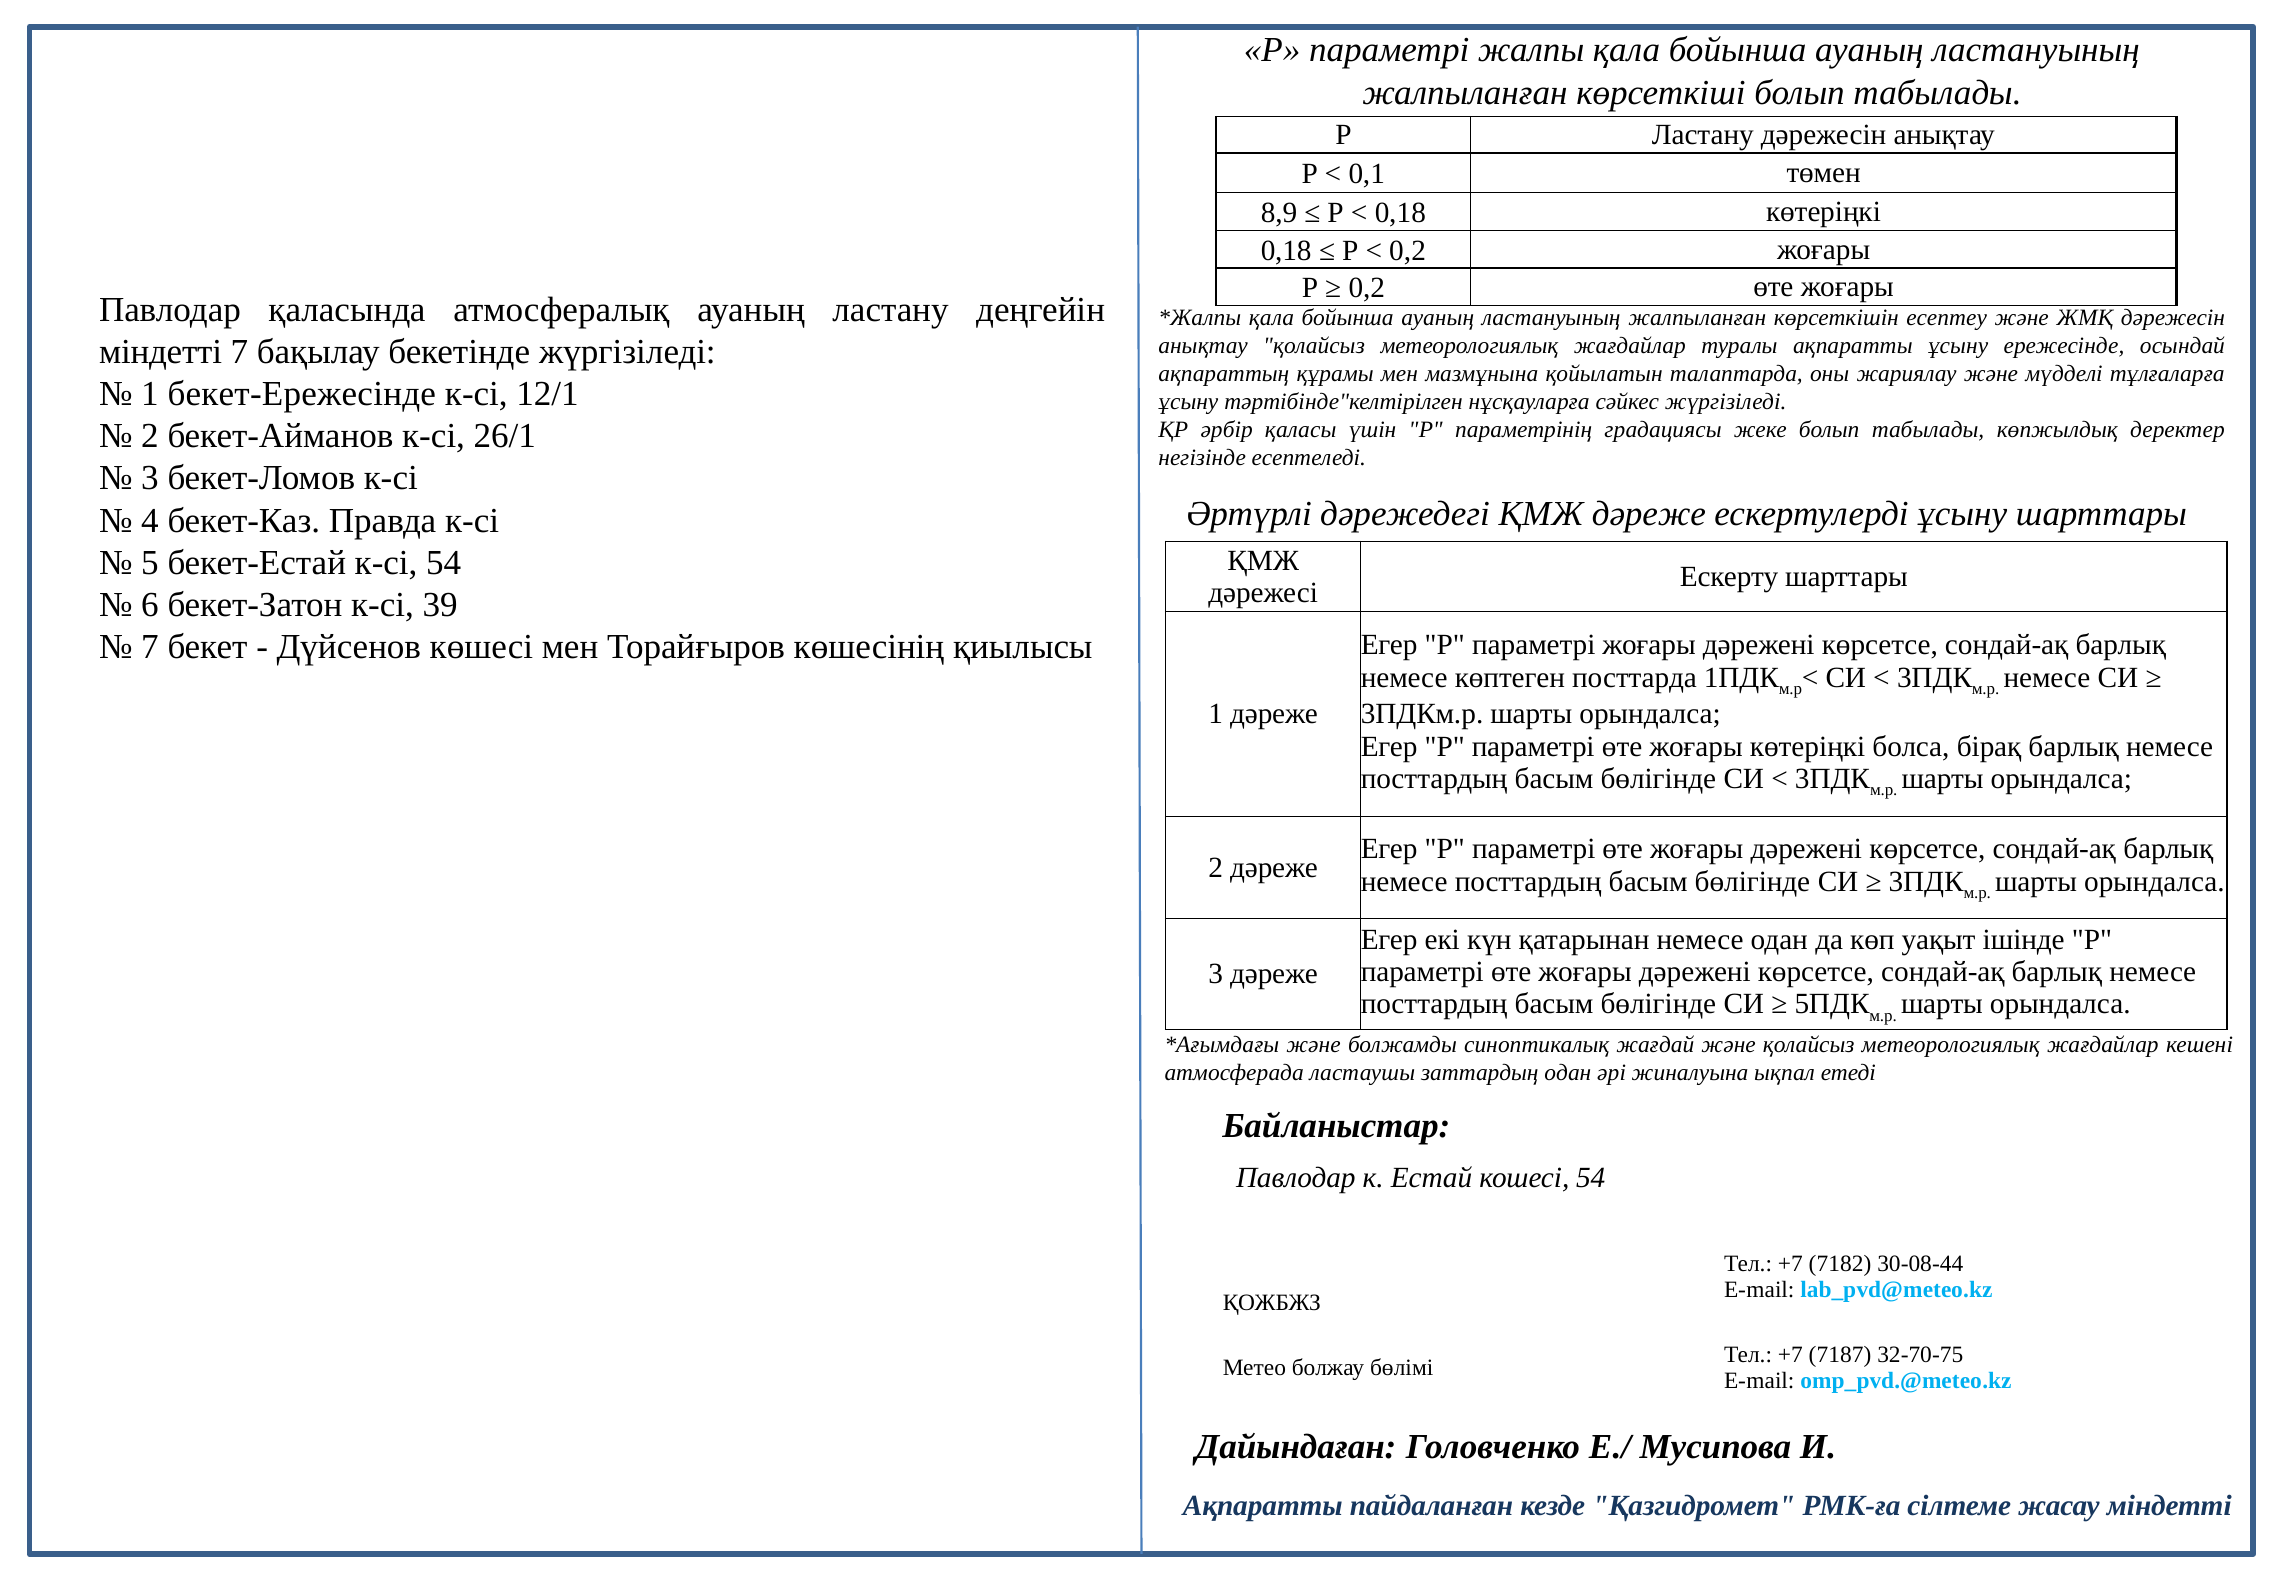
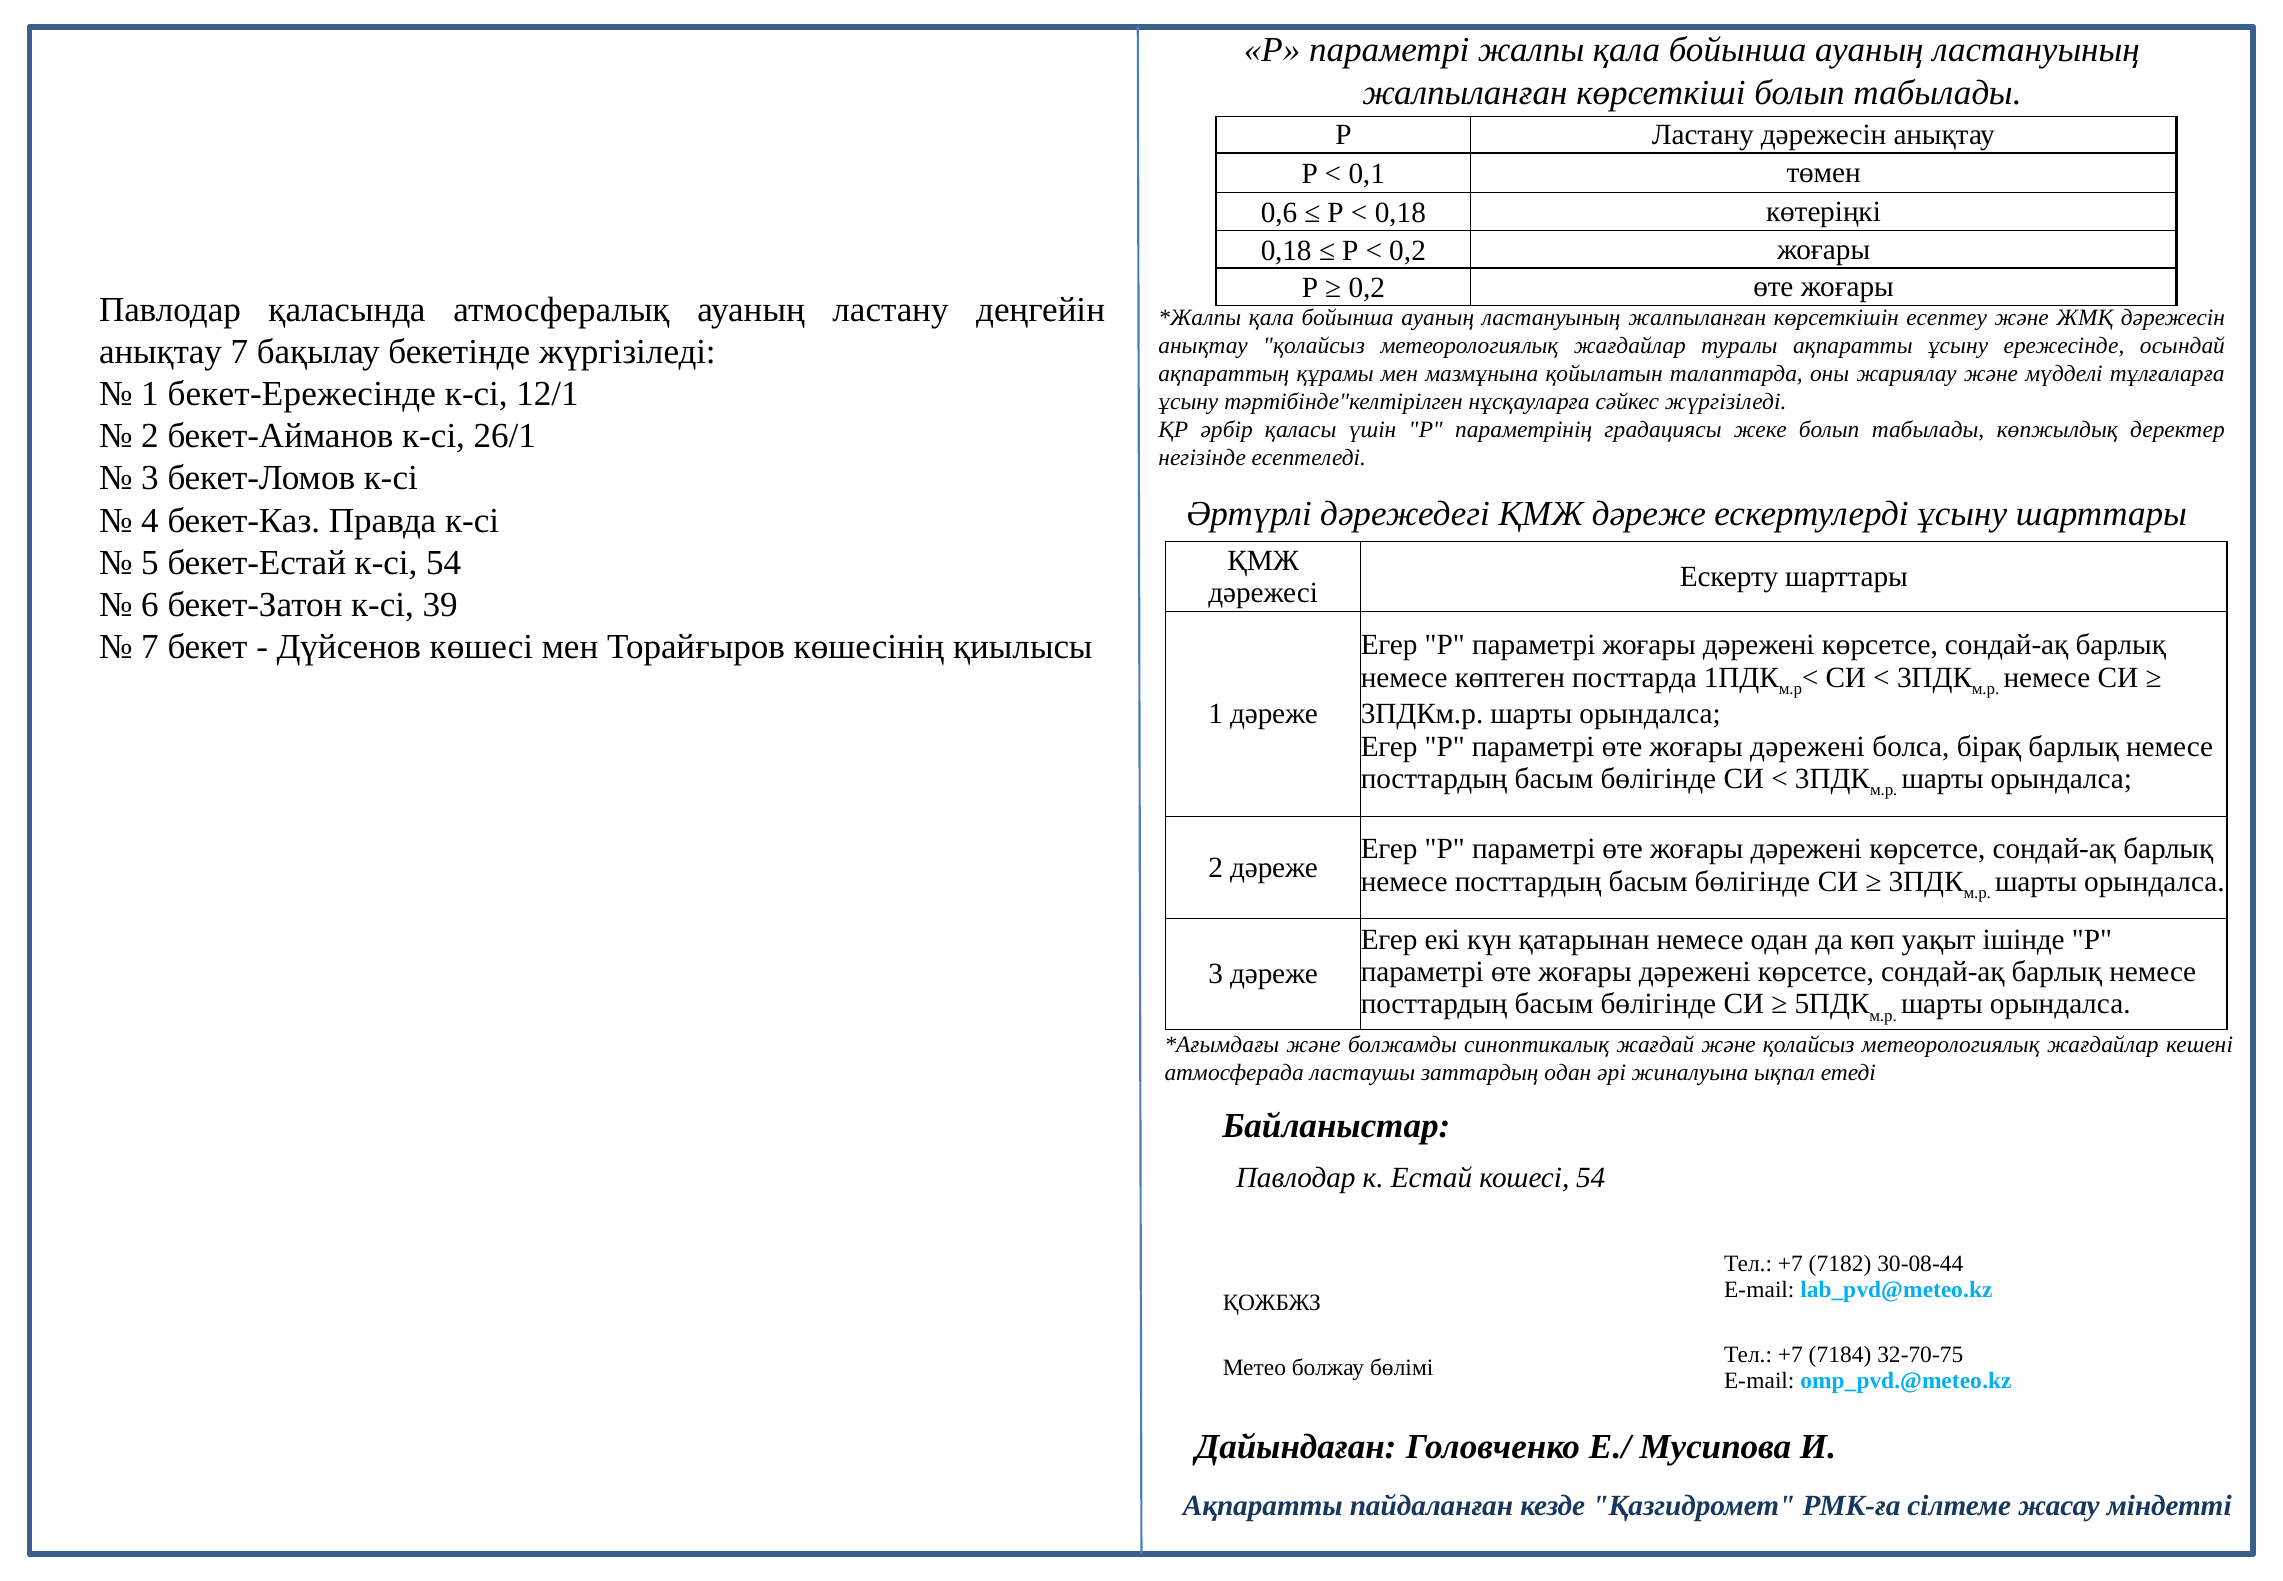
8,9: 8,9 -> 0,6
міндетті at (161, 352): міндетті -> анықтау
көтеріңкі at (1808, 746): көтеріңкі -> дәрежені
7187: 7187 -> 7184
